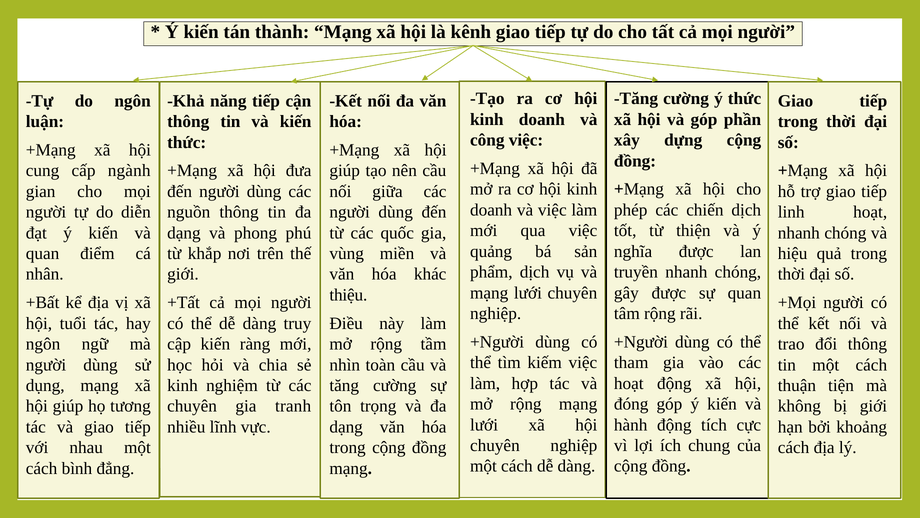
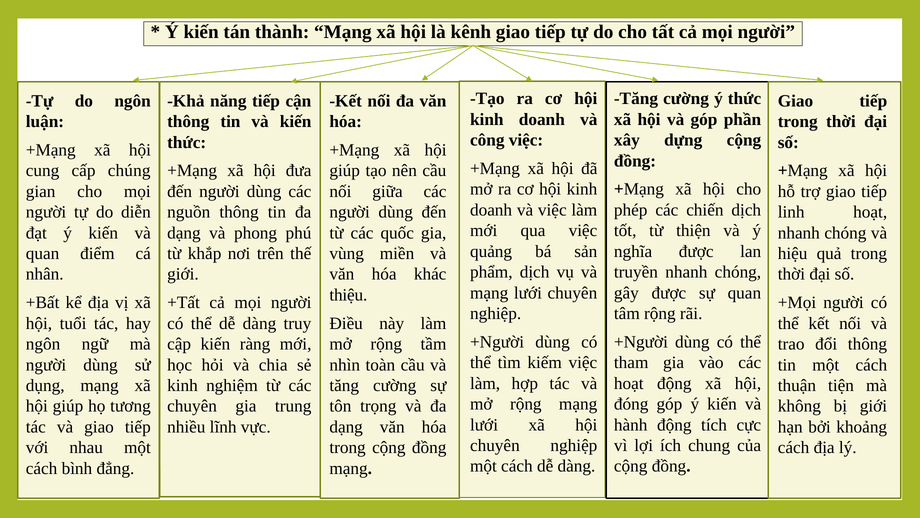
ngành: ngành -> chúng
tranh: tranh -> trung
